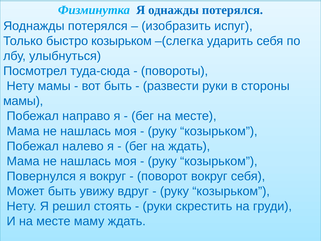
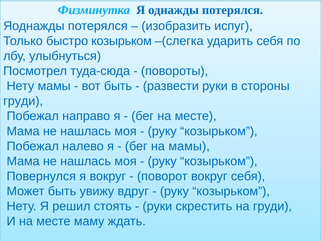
мамы at (23, 101): мамы -> груди
на ждать: ждать -> мамы
